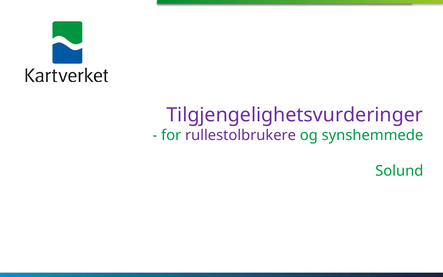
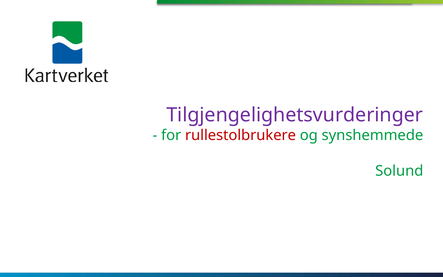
rullestolbrukere colour: purple -> red
